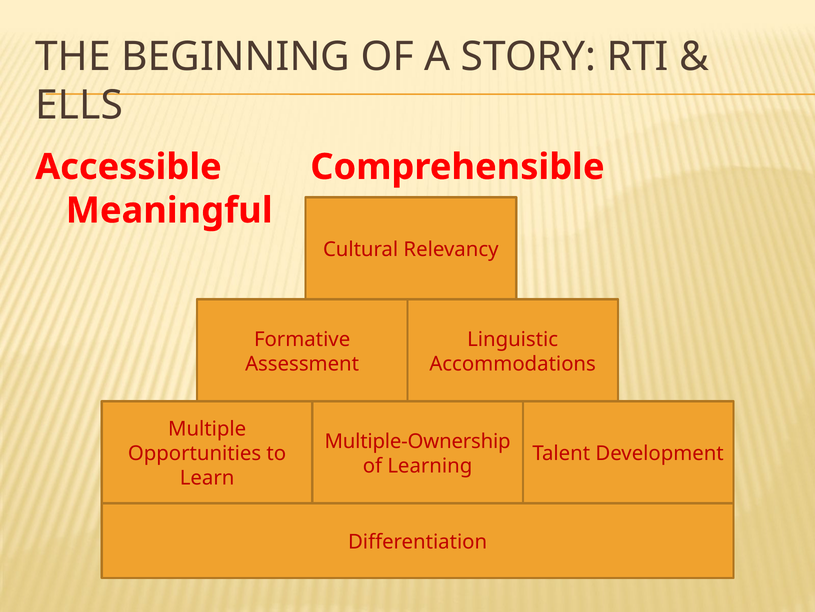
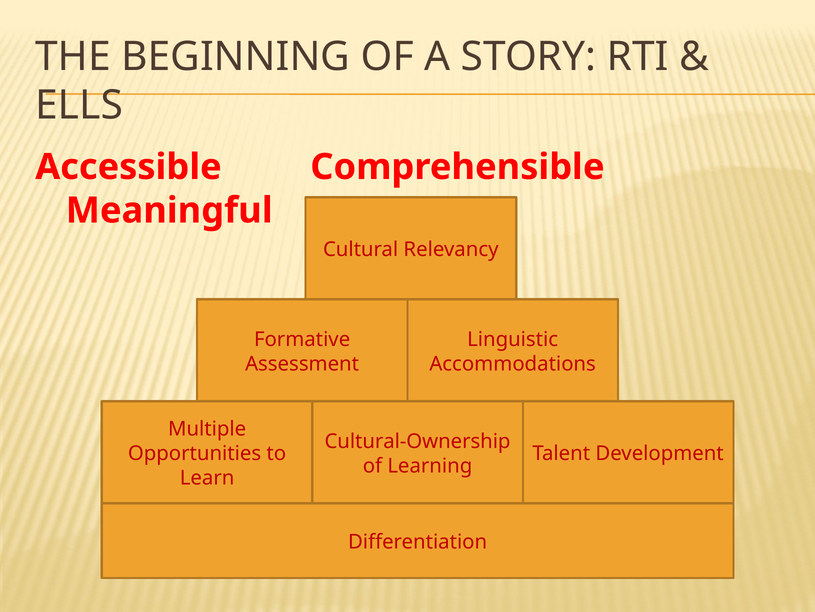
Multiple-Ownership: Multiple-Ownership -> Cultural-Ownership
